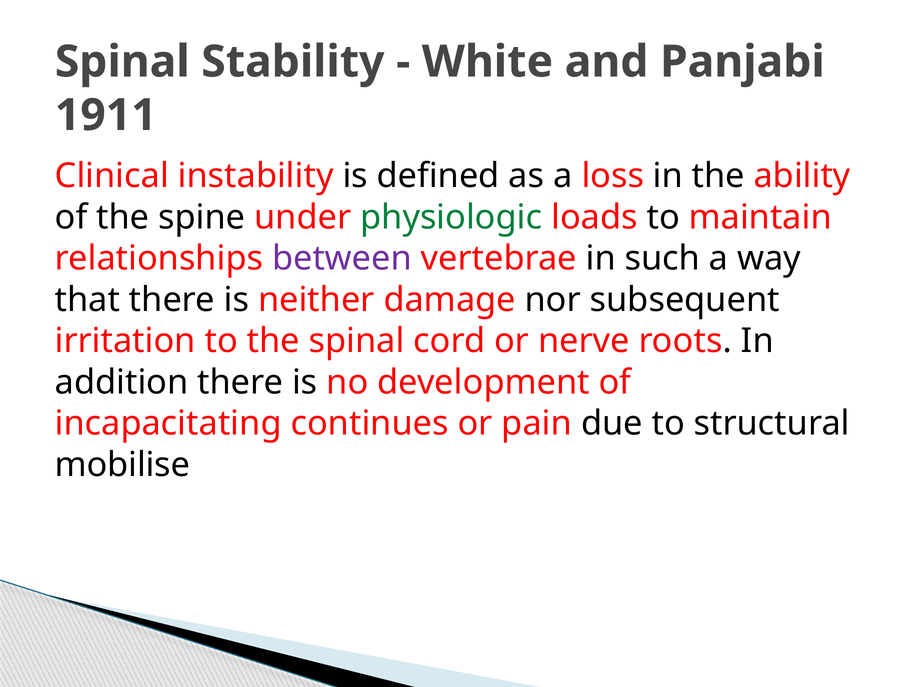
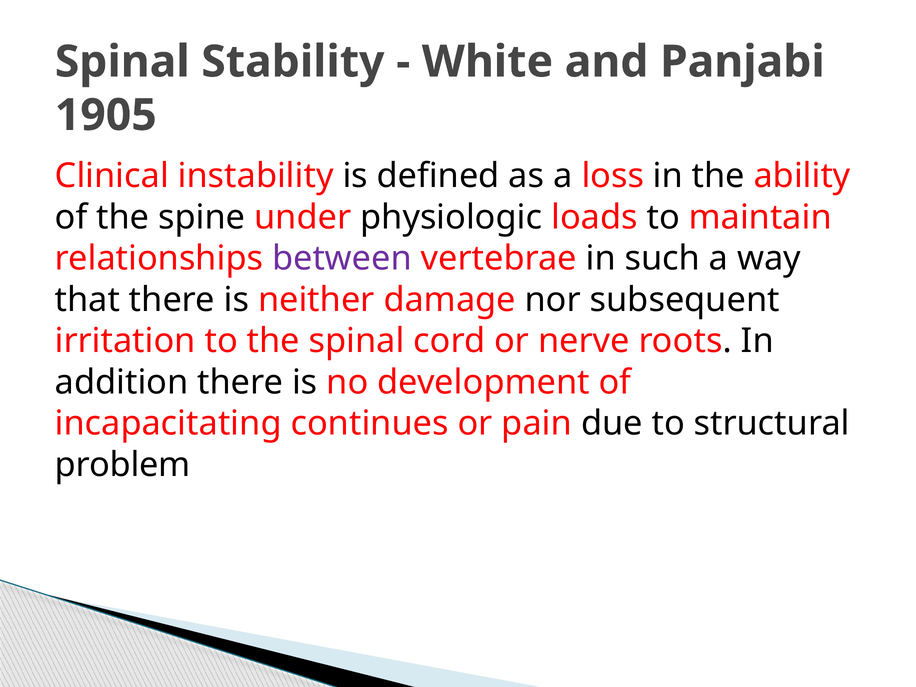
1911: 1911 -> 1905
physiologic colour: green -> black
mobilise: mobilise -> problem
